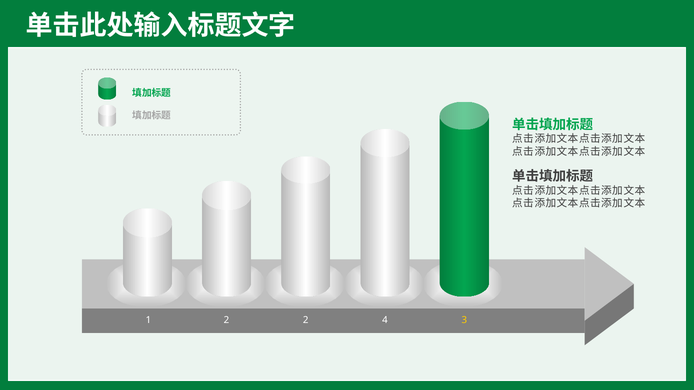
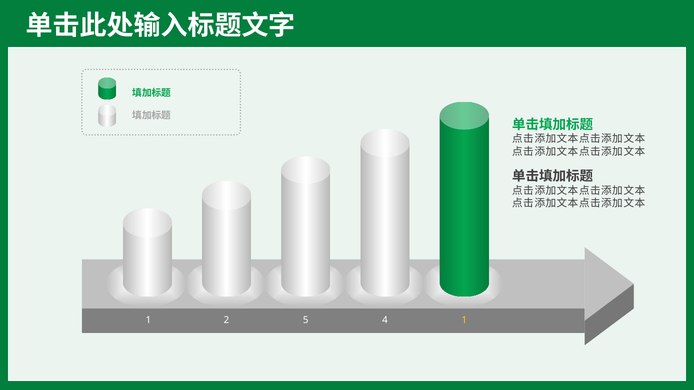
2 2: 2 -> 5
4 3: 3 -> 1
